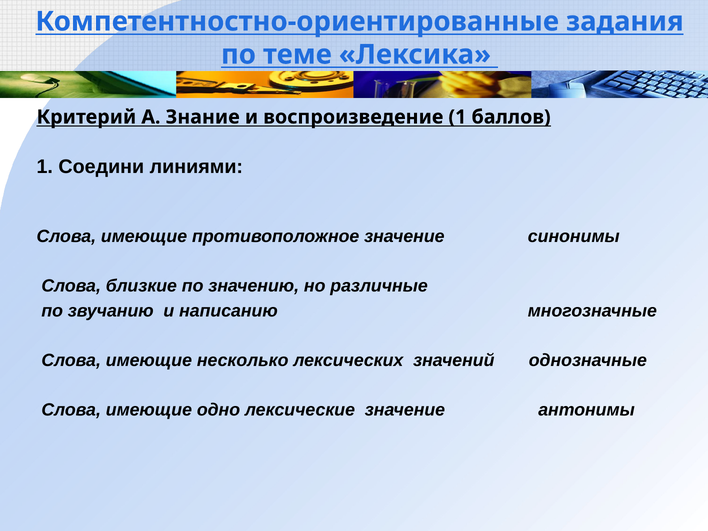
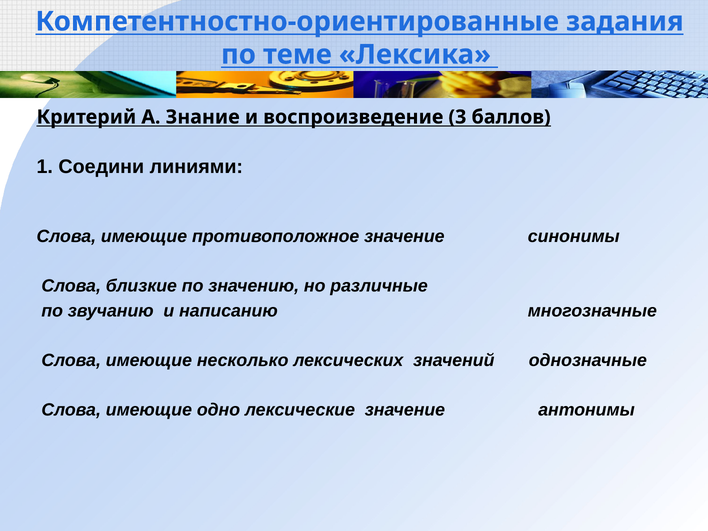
воспроизведение 1: 1 -> 3
